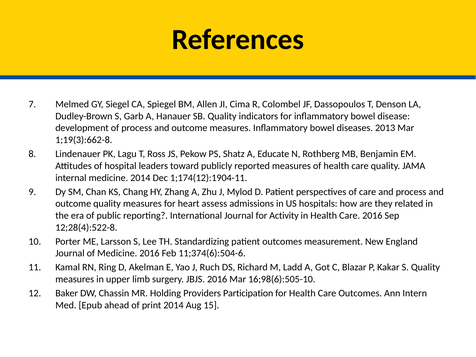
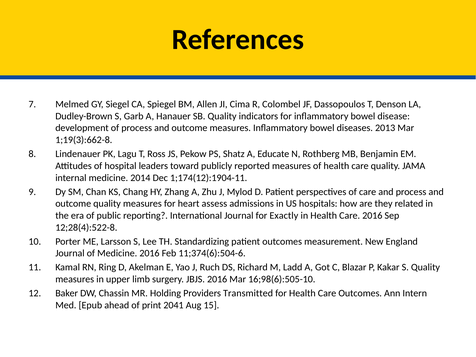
Activity: Activity -> Exactly
Participation: Participation -> Transmitted
print 2014: 2014 -> 2041
